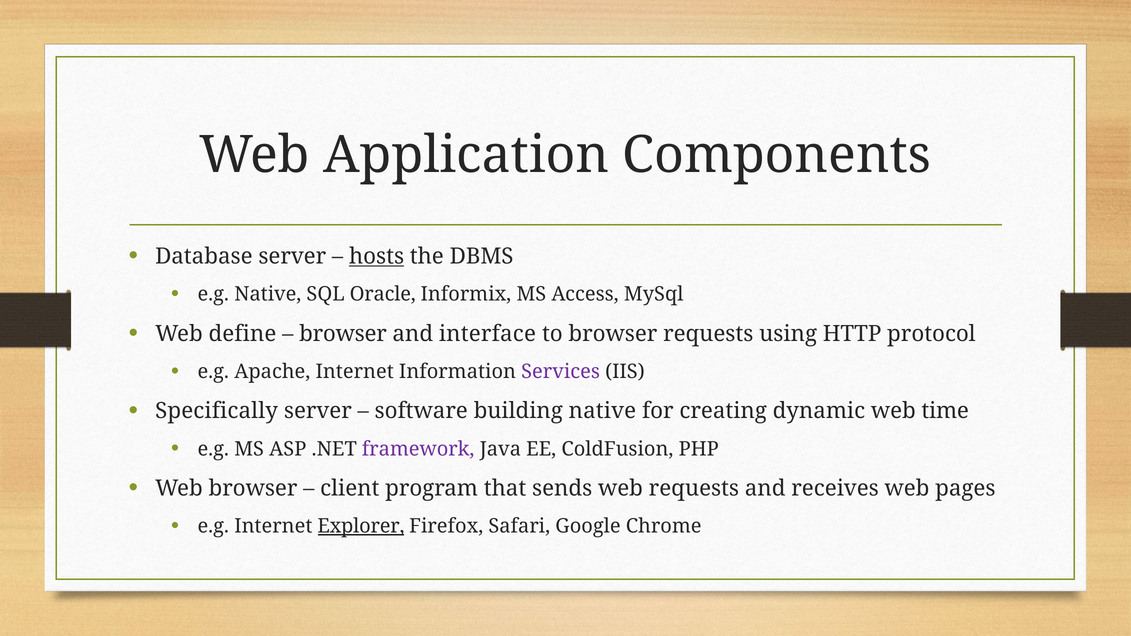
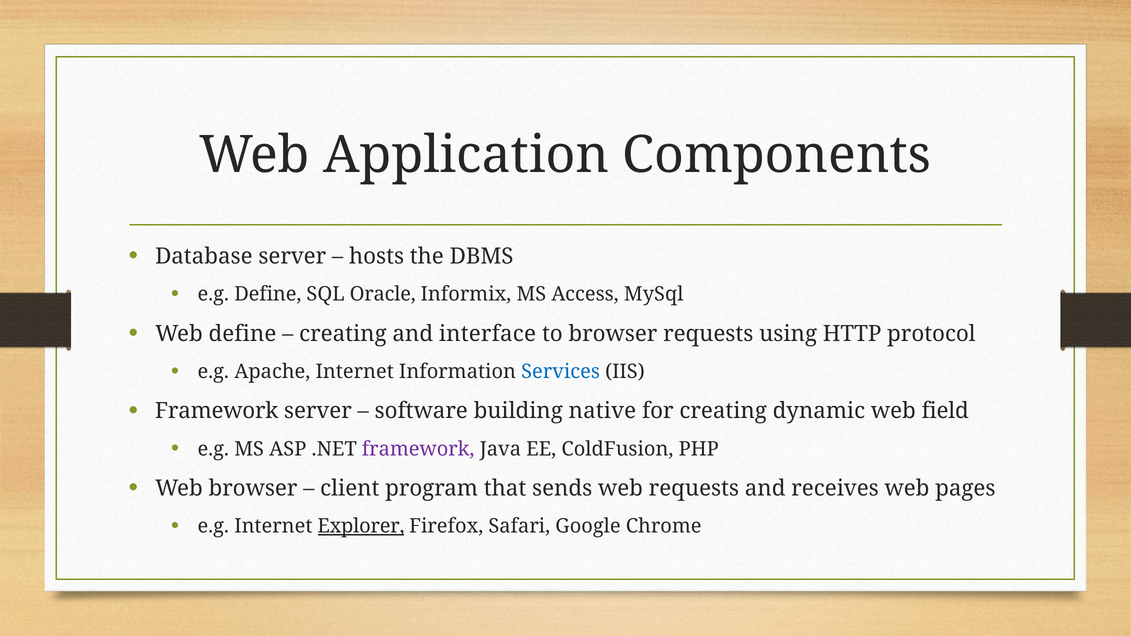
hosts underline: present -> none
e.g Native: Native -> Define
browser at (343, 334): browser -> creating
Services colour: purple -> blue
Specifically at (217, 411): Specifically -> Framework
time: time -> field
